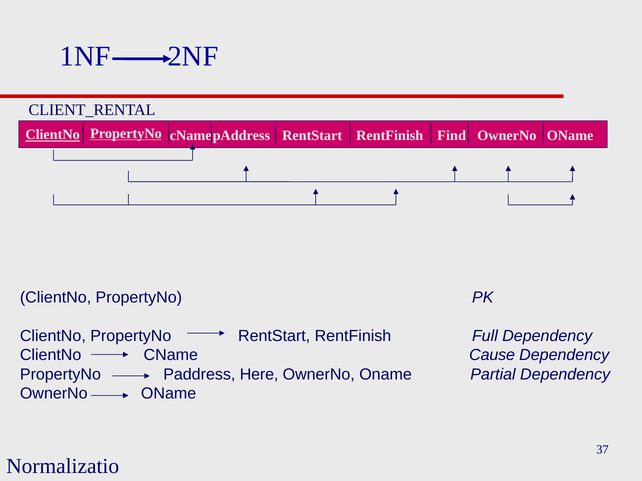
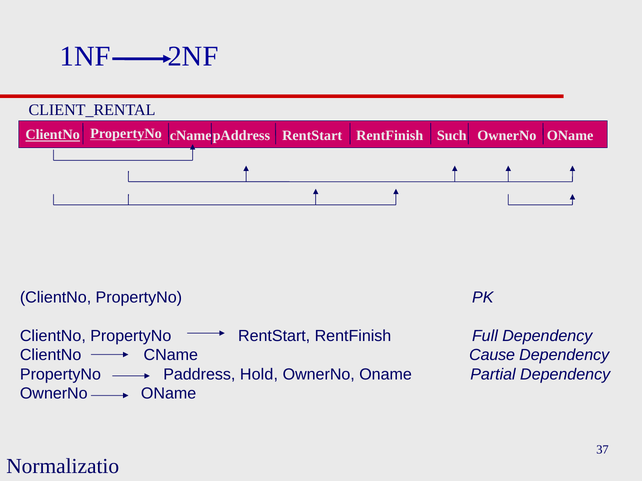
Find: Find -> Such
Here: Here -> Hold
